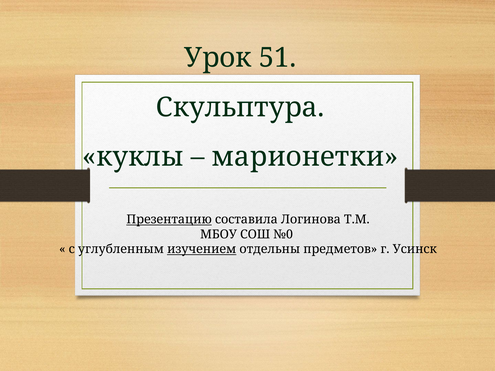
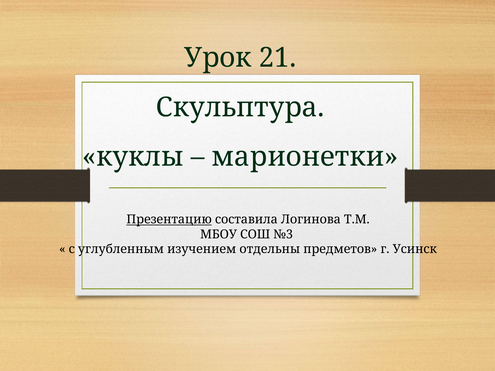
51: 51 -> 21
№0: №0 -> №3
изучением underline: present -> none
